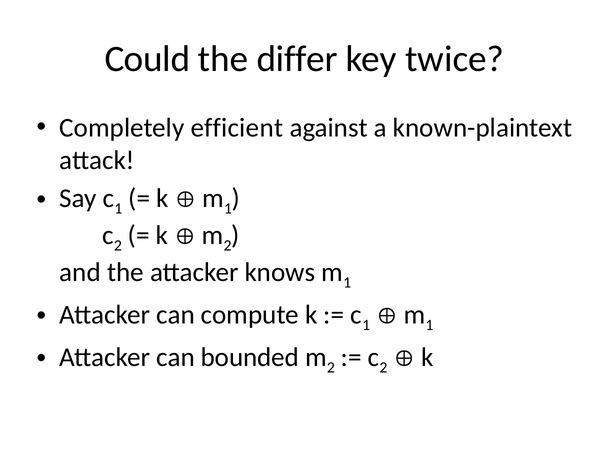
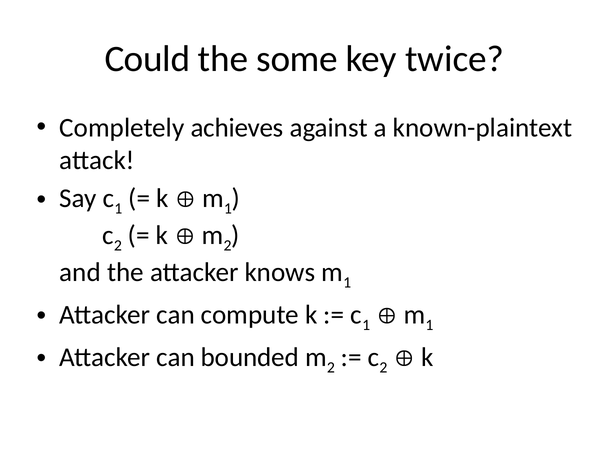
differ: differ -> some
efficient: efficient -> achieves
